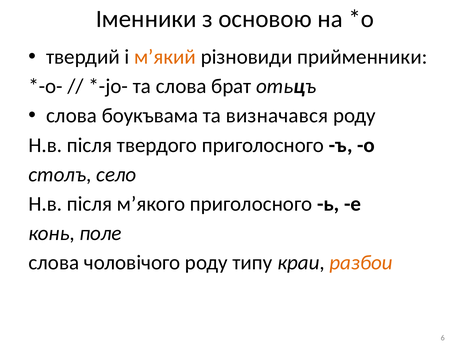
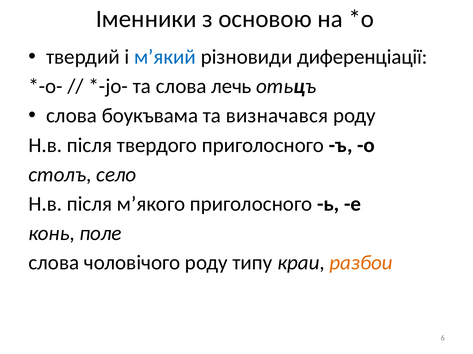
м’який colour: orange -> blue
прийменники: прийменники -> диференціації
брат: брат -> лечь
